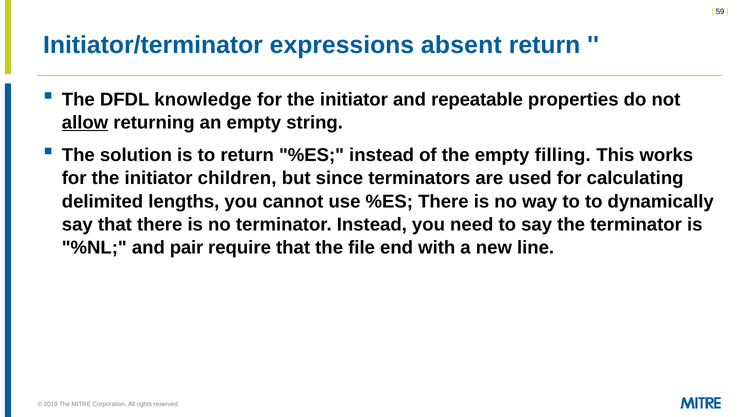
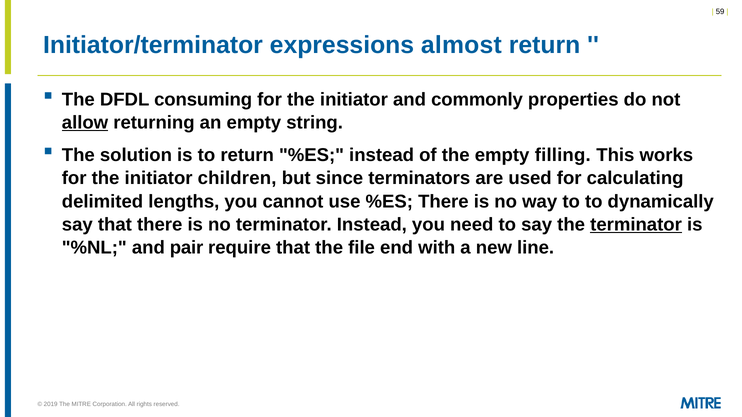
absent: absent -> almost
knowledge: knowledge -> consuming
repeatable: repeatable -> commonly
terminator at (636, 225) underline: none -> present
